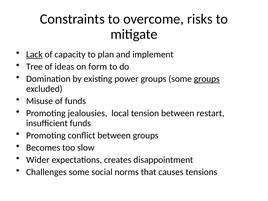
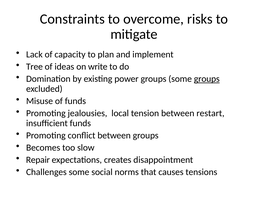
Lack underline: present -> none
form: form -> write
Wider: Wider -> Repair
